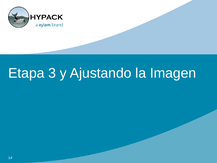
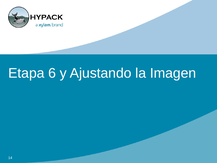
3: 3 -> 6
